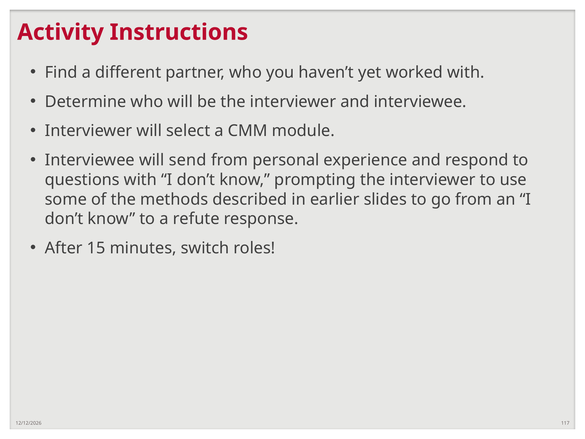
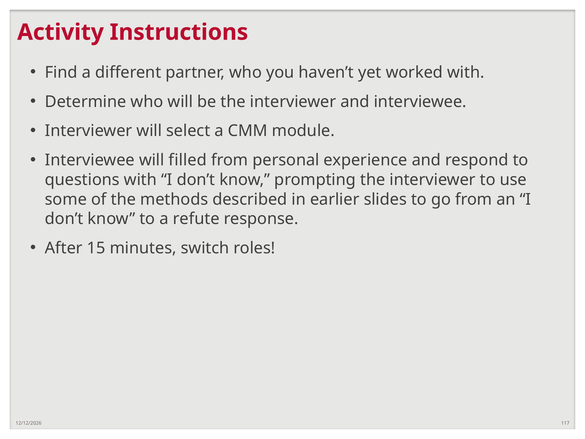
send: send -> filled
